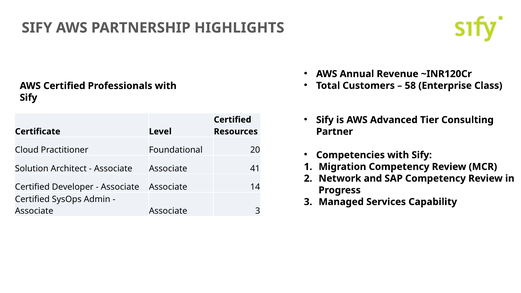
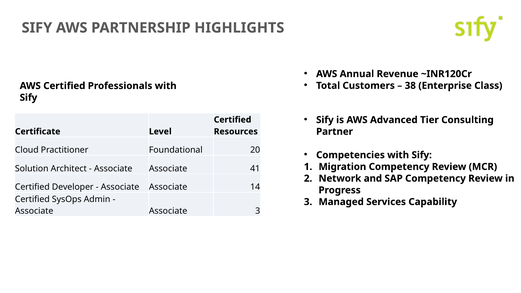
58: 58 -> 38
